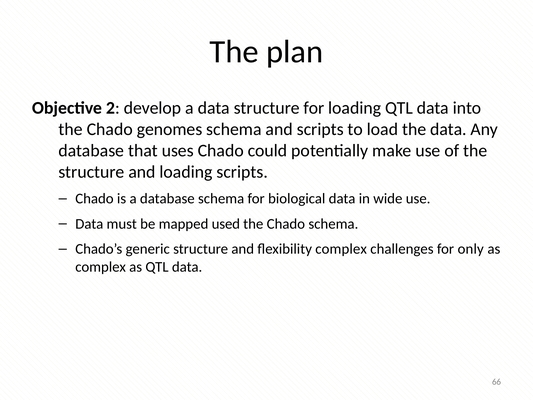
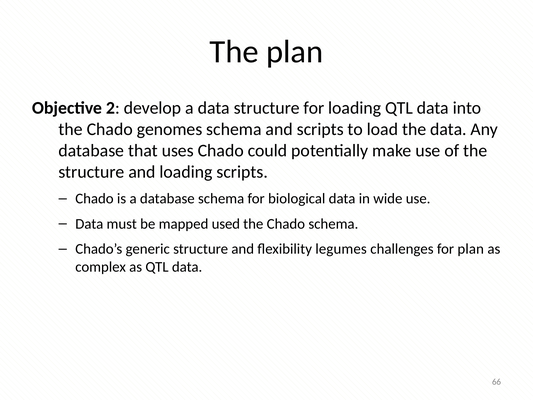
flexibility complex: complex -> legumes
for only: only -> plan
